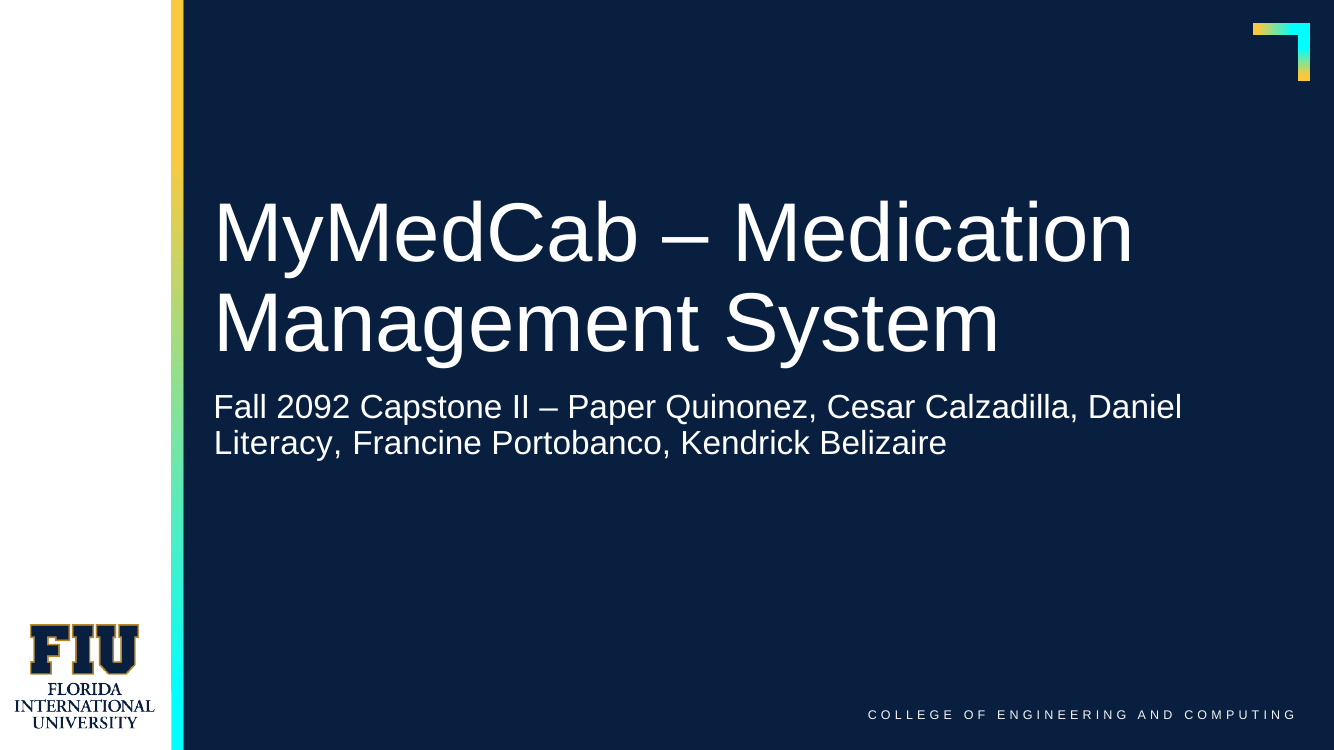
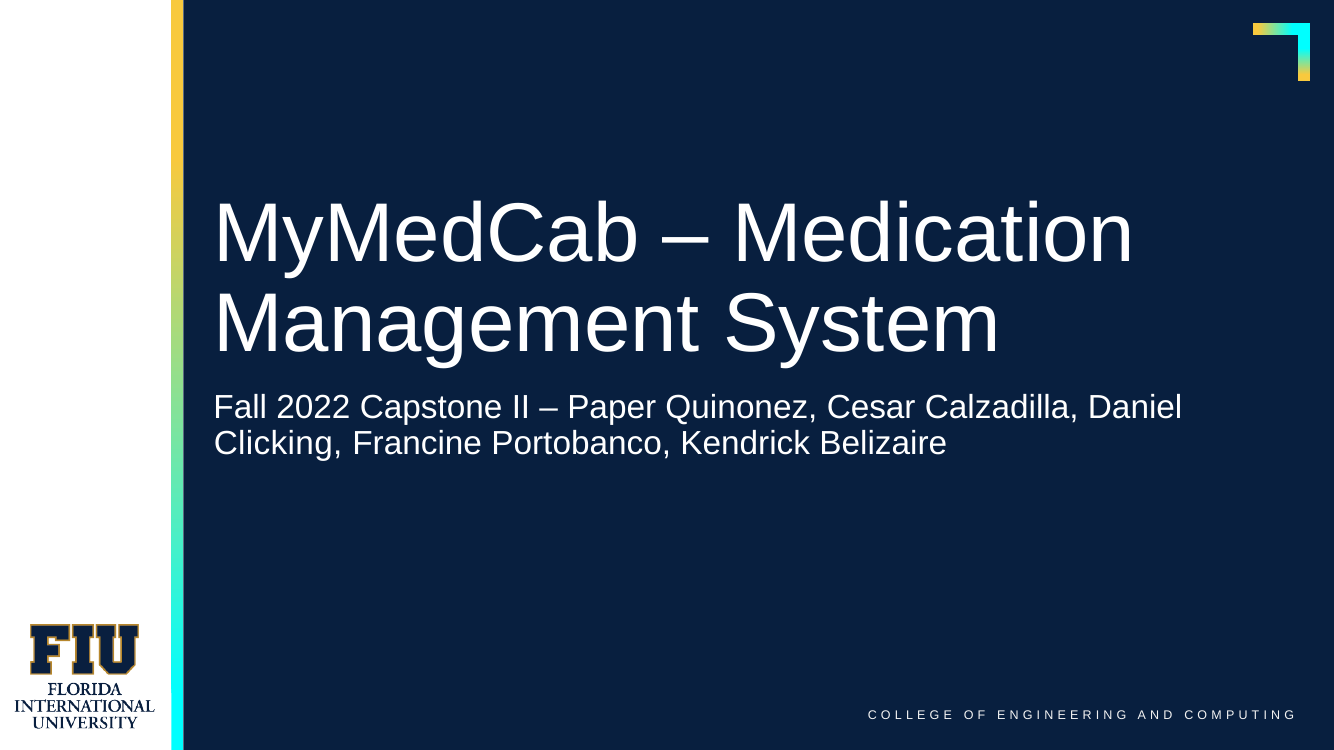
2092: 2092 -> 2022
Literacy: Literacy -> Clicking
